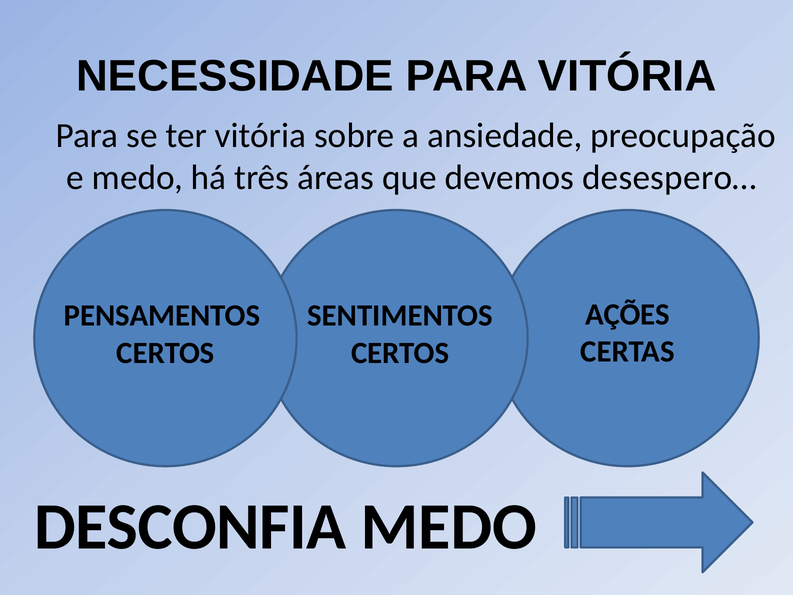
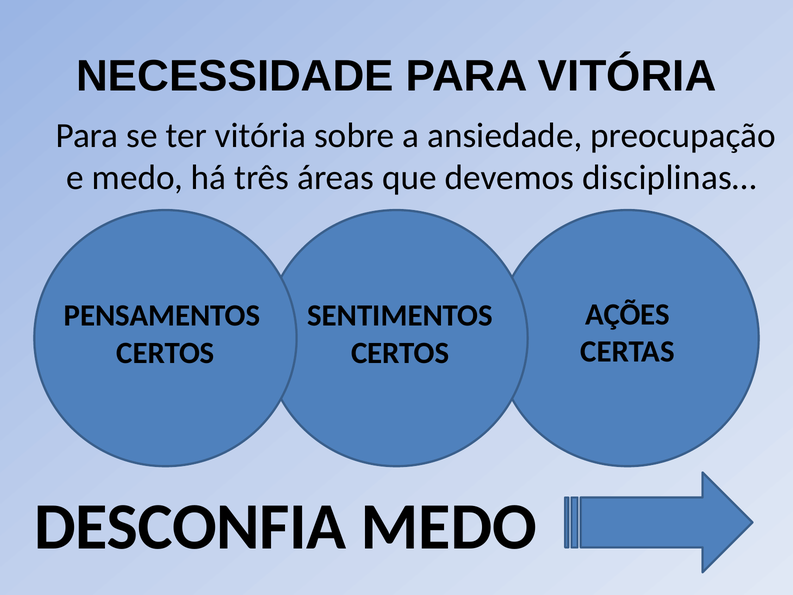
desespero…: desespero… -> disciplinas…
